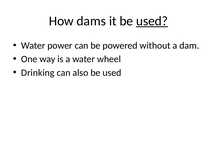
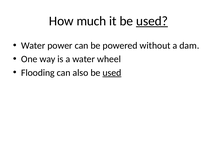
dams: dams -> much
Drinking: Drinking -> Flooding
used at (112, 73) underline: none -> present
